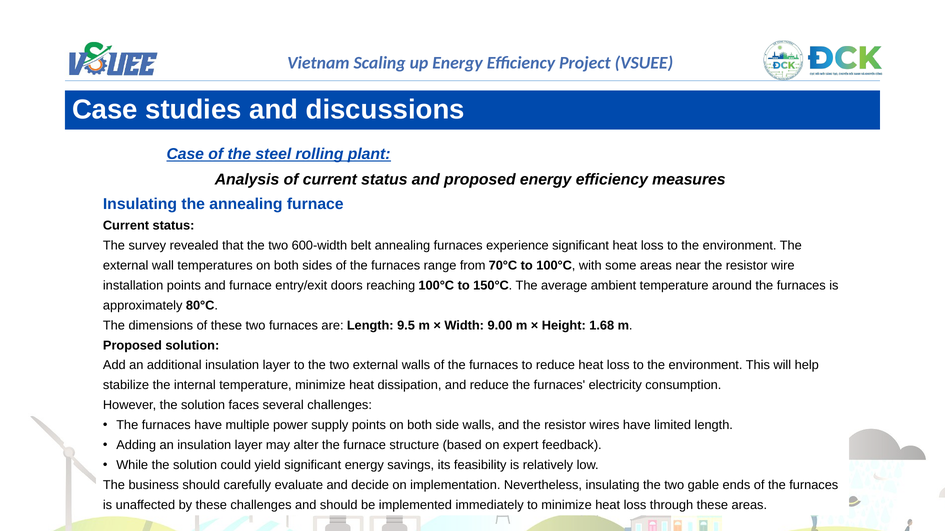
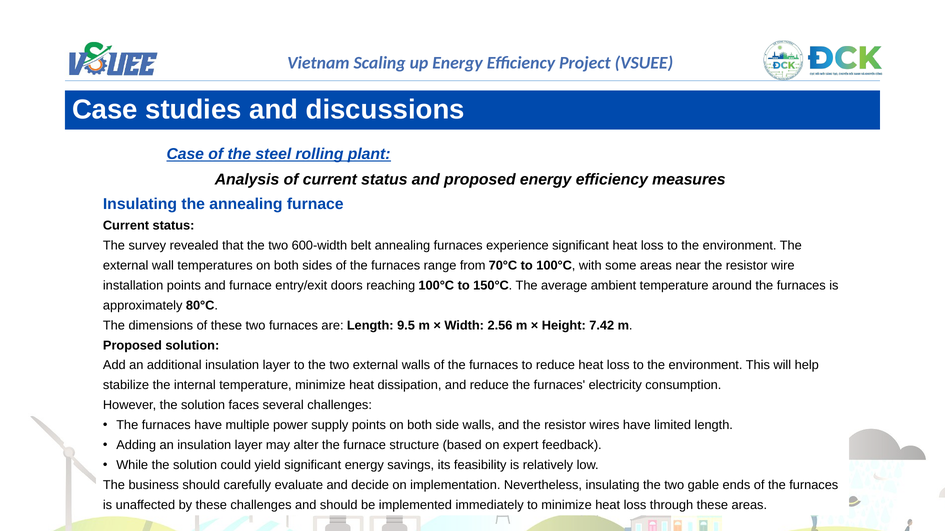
9.00: 9.00 -> 2.56
1.68: 1.68 -> 7.42
